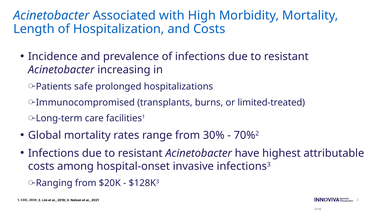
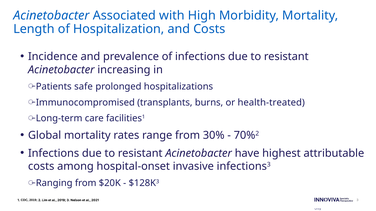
limited-treated: limited-treated -> health-treated
